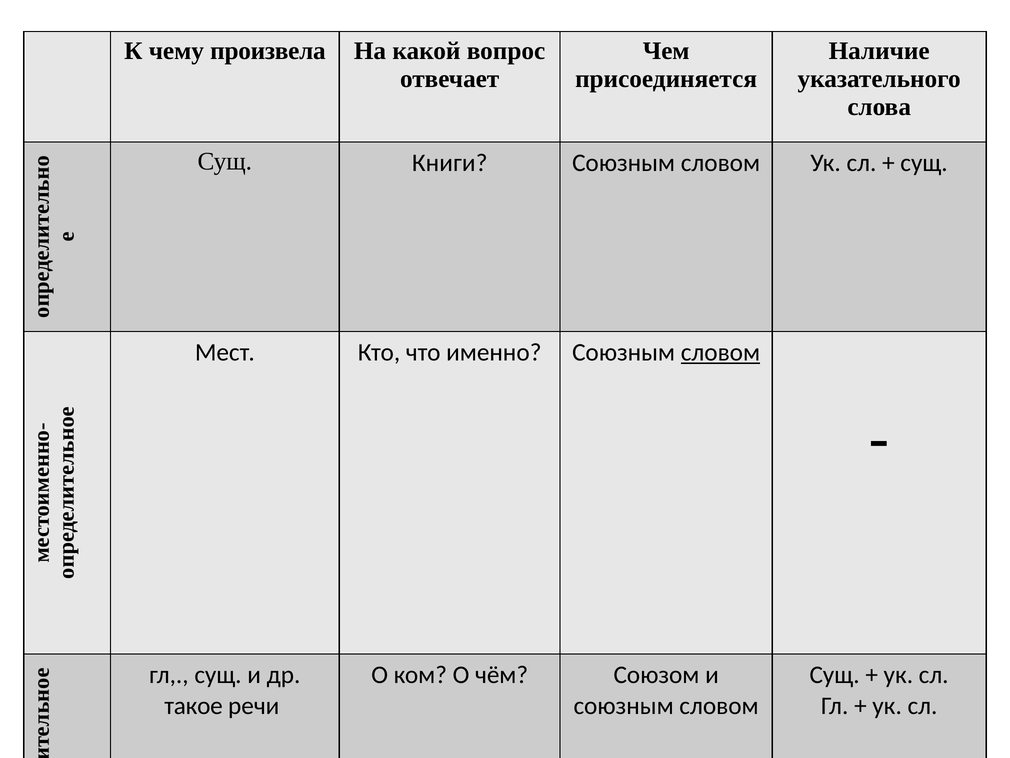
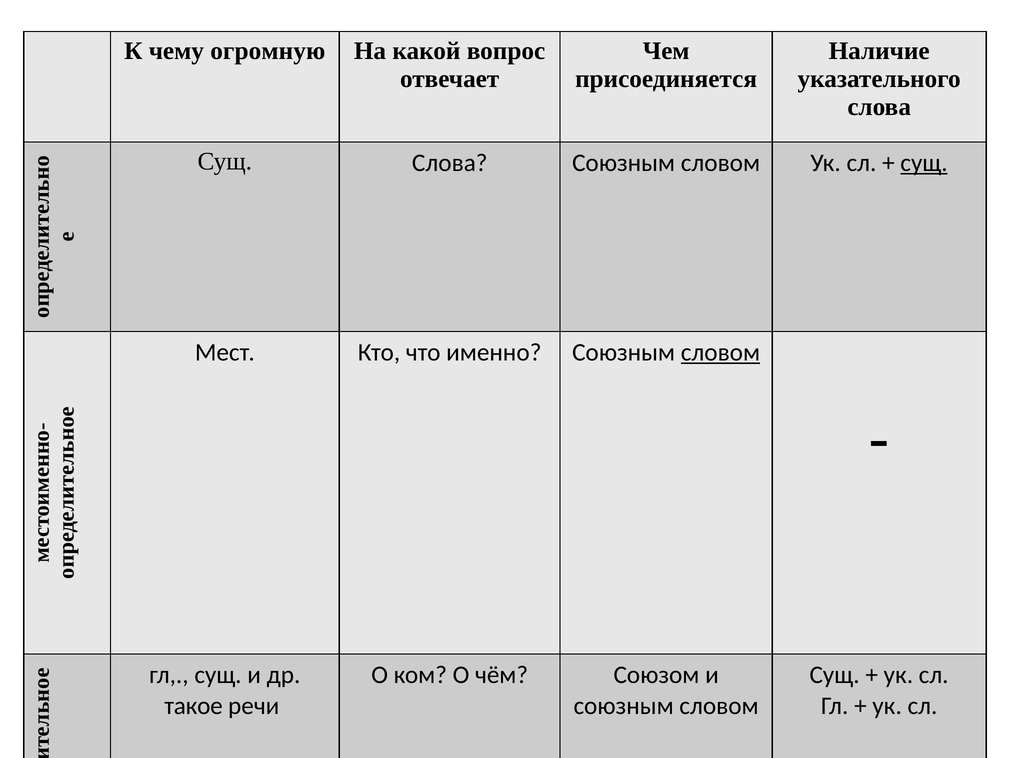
произвела: произвела -> огромную
Сущ Книги: Книги -> Слова
сущ at (924, 163) underline: none -> present
